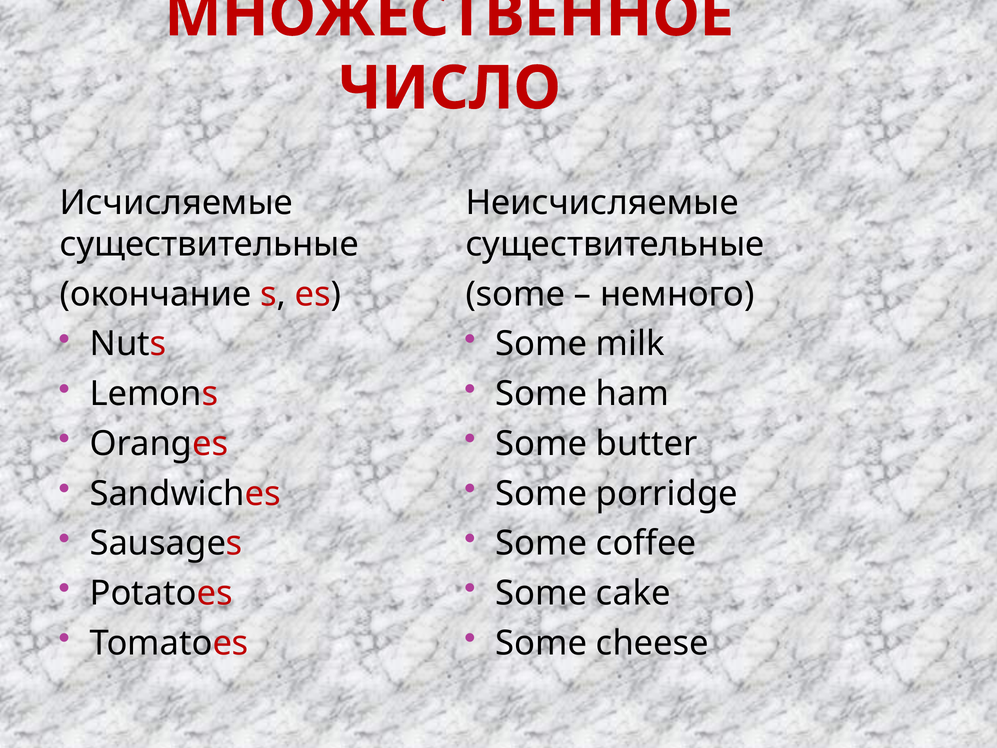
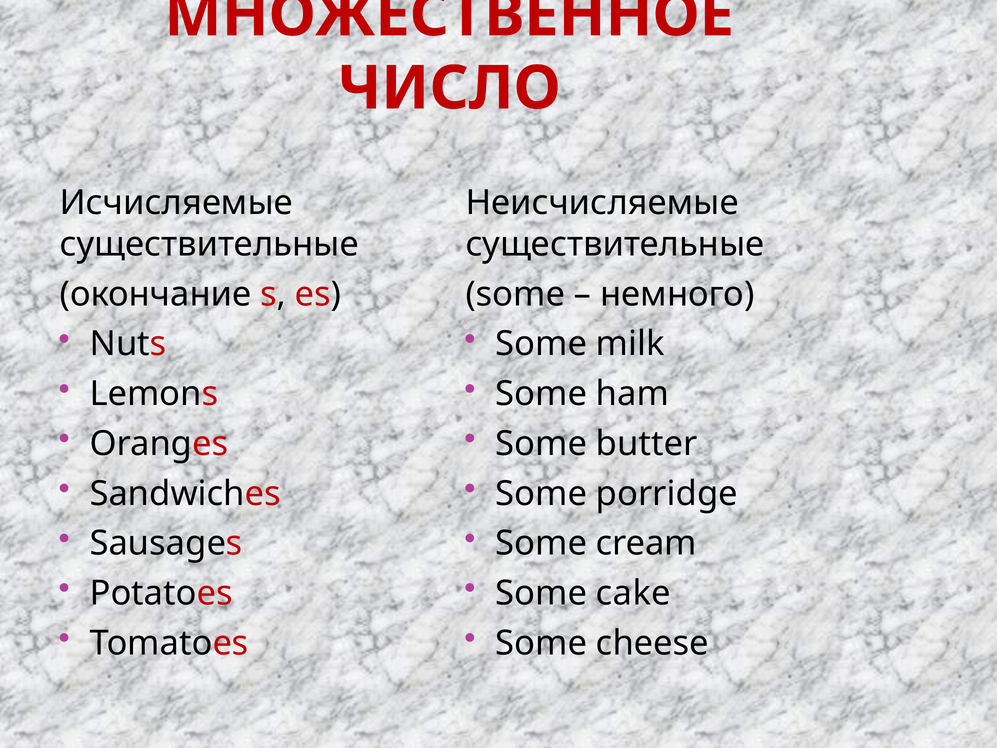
coffee: coffee -> cream
